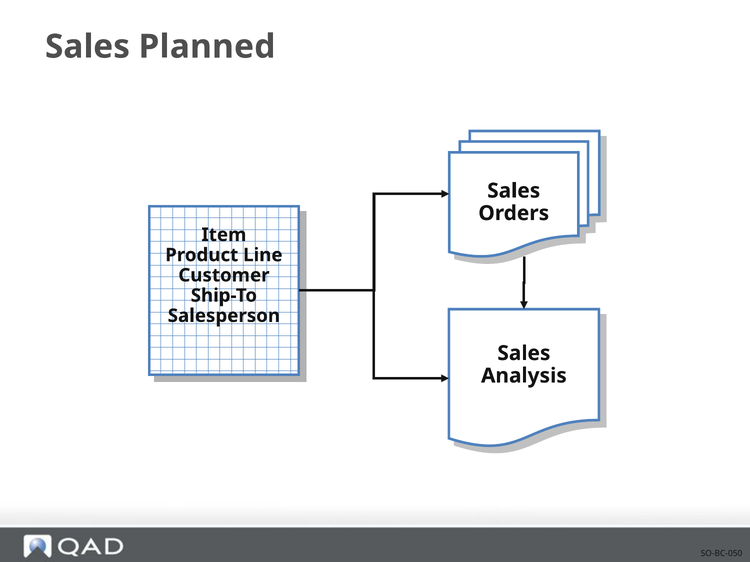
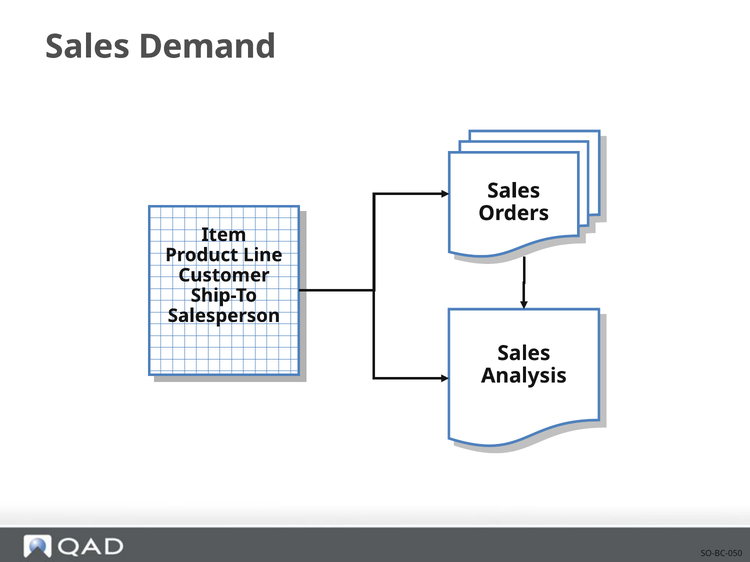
Planned: Planned -> Demand
